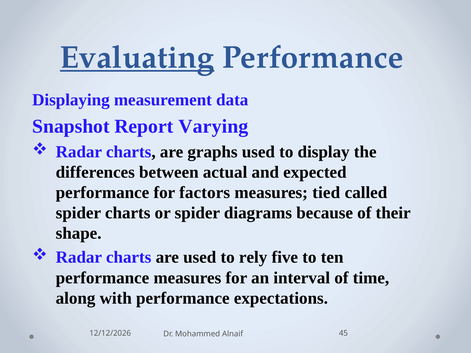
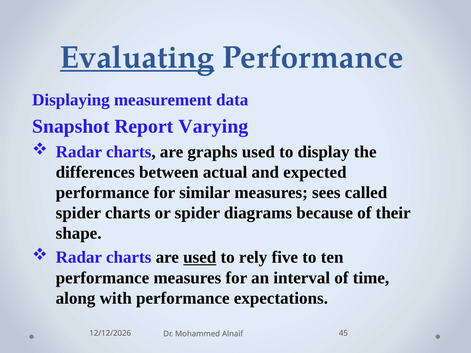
factors: factors -> similar
tied: tied -> sees
used at (200, 258) underline: none -> present
